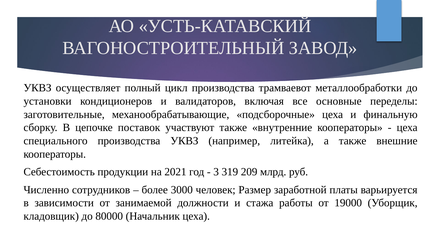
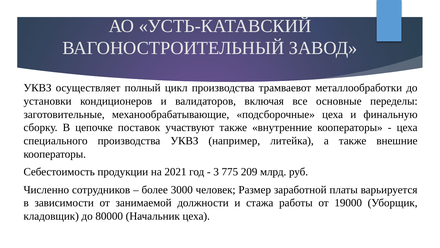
319: 319 -> 775
